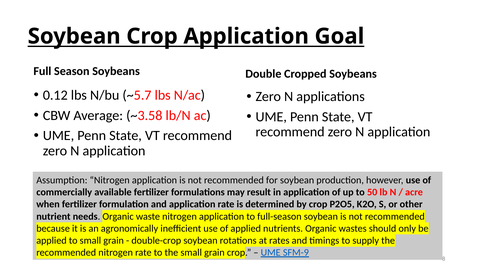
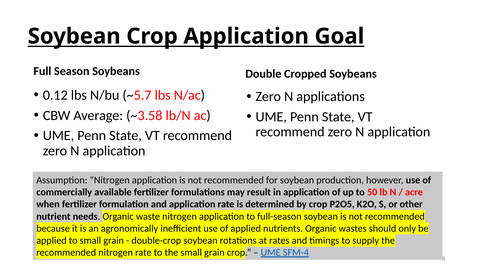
SFM-9: SFM-9 -> SFM-4
